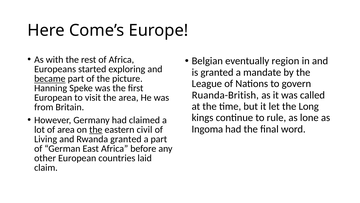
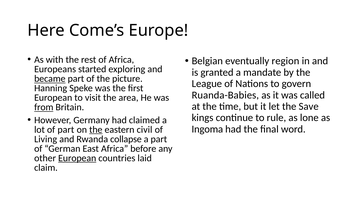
Ruanda-British: Ruanda-British -> Ruanda-Babies
Long: Long -> Save
from underline: none -> present
of area: area -> part
Rwanda granted: granted -> collapse
European at (77, 158) underline: none -> present
